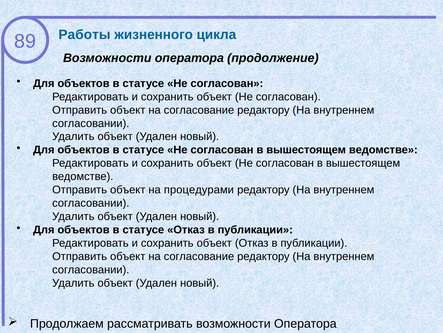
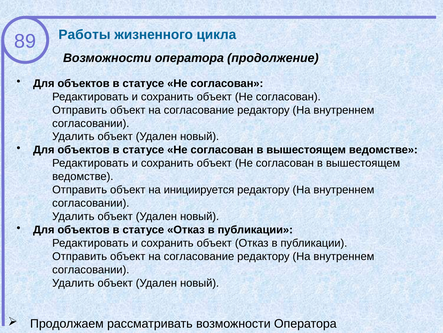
процедурами: процедурами -> инициируется
